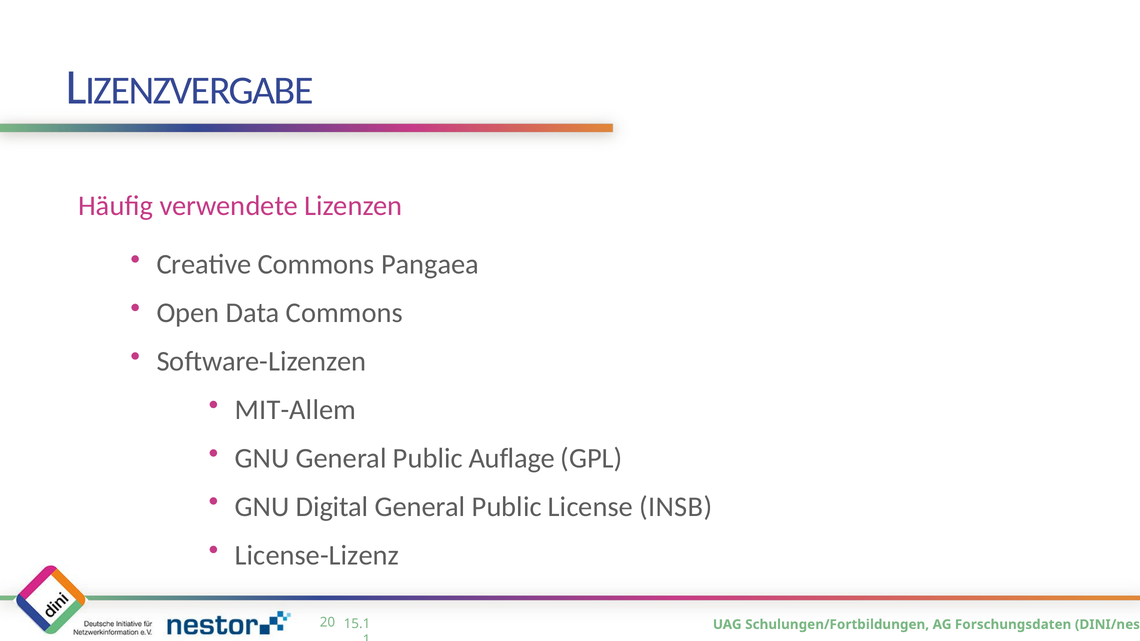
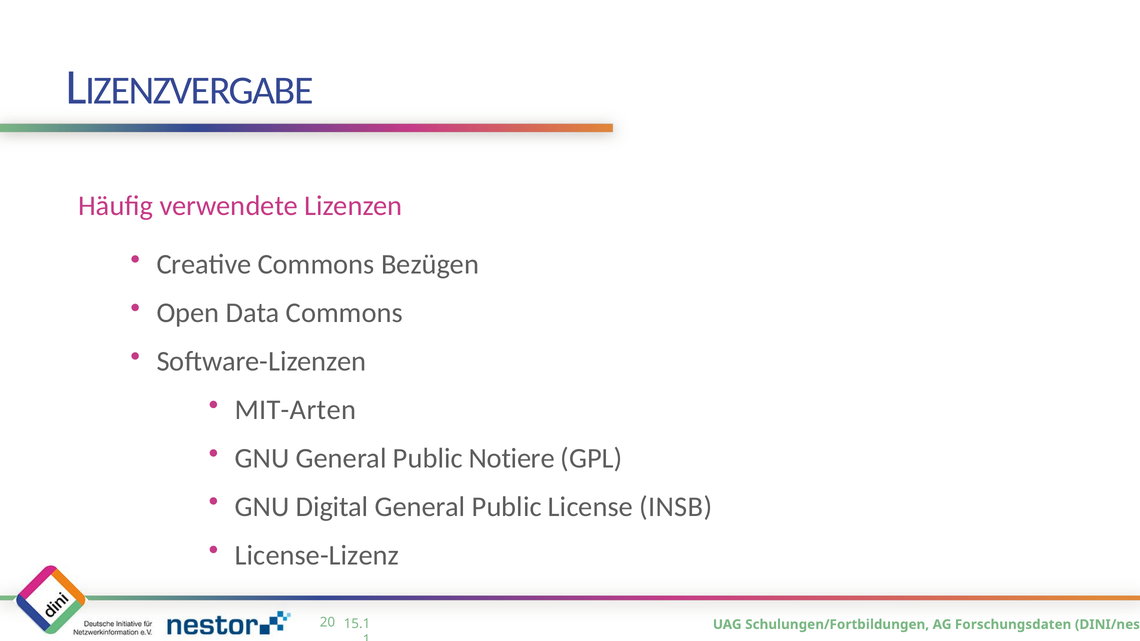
Pangaea: Pangaea -> Bezügen
MIT-Allem: MIT-Allem -> MIT-Arten
Auflage: Auflage -> Notiere
